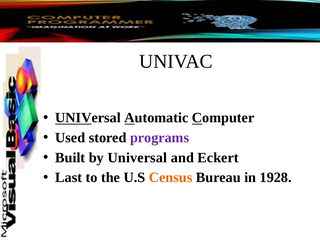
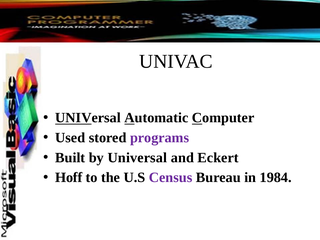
Last: Last -> Hoff
Census colour: orange -> purple
1928: 1928 -> 1984
